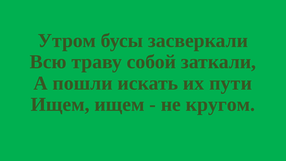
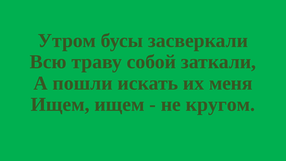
пути: пути -> меня
